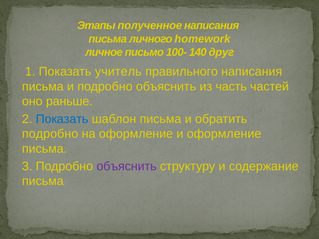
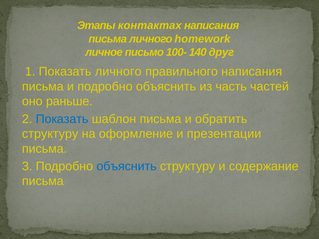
полученное: полученное -> контактах
Показать учитель: учитель -> личного
подробно at (50, 134): подробно -> структуру
и оформление: оформление -> презентации
объяснить at (127, 166) colour: purple -> blue
